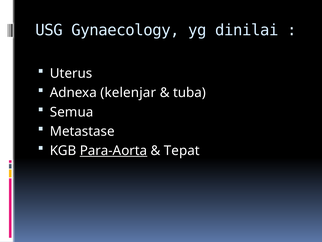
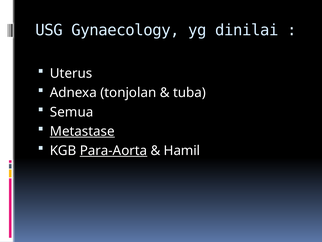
kelenjar: kelenjar -> tonjolan
Metastase underline: none -> present
Tepat: Tepat -> Hamil
